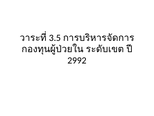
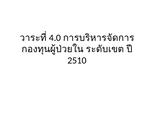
3.5: 3.5 -> 4.0
2992: 2992 -> 2510
